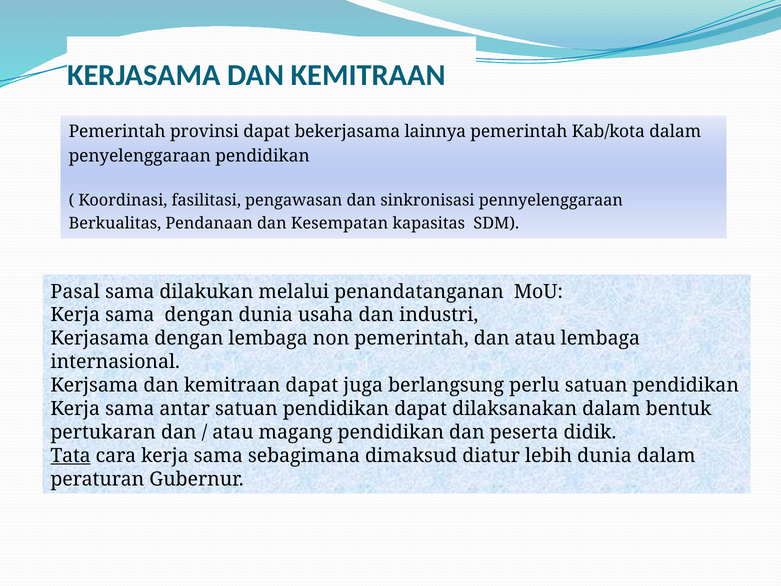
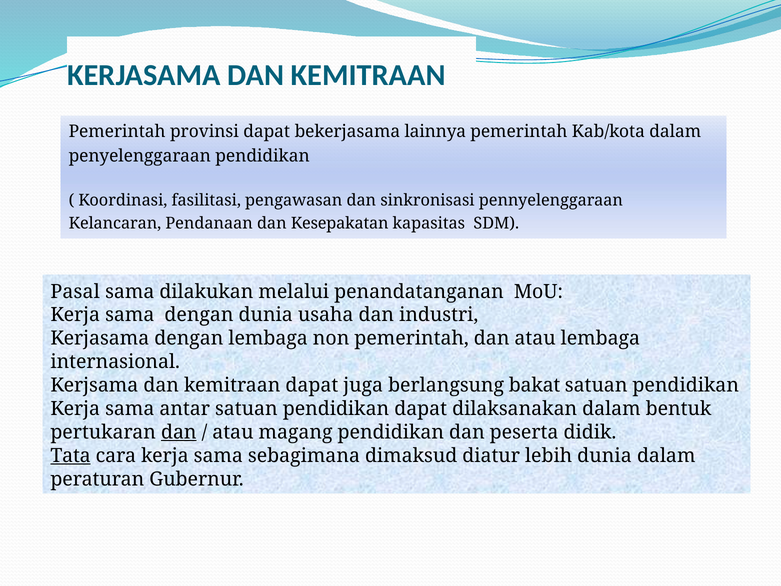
Berkualitas: Berkualitas -> Kelancaran
Kesempatan: Kesempatan -> Kesepakatan
perlu: perlu -> bakat
dan at (179, 432) underline: none -> present
